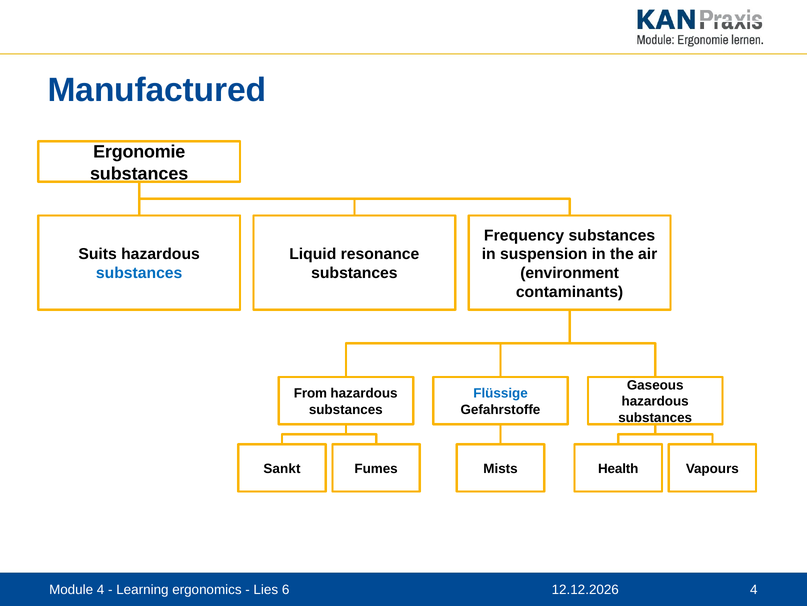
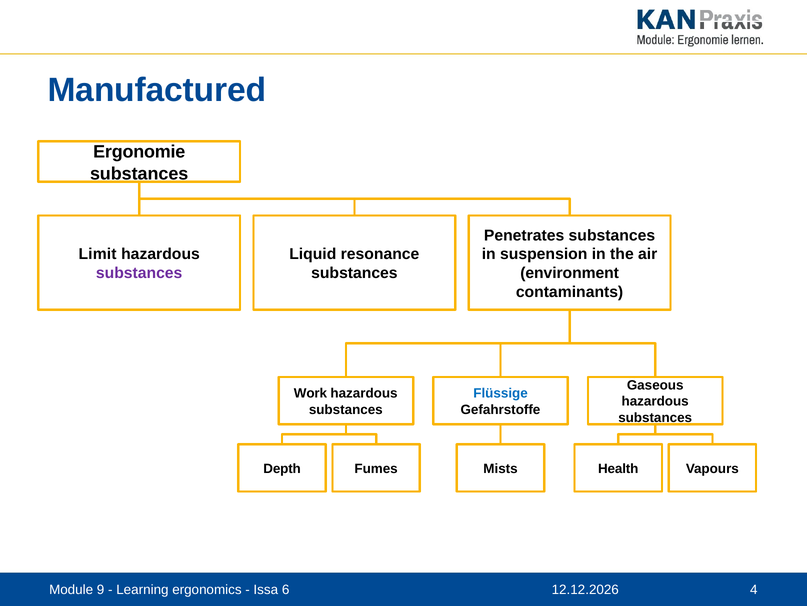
Frequency: Frequency -> Penetrates
Suits: Suits -> Limit
substances at (139, 273) colour: blue -> purple
From: From -> Work
Sankt: Sankt -> Depth
Module 4: 4 -> 9
Lies: Lies -> Issa
